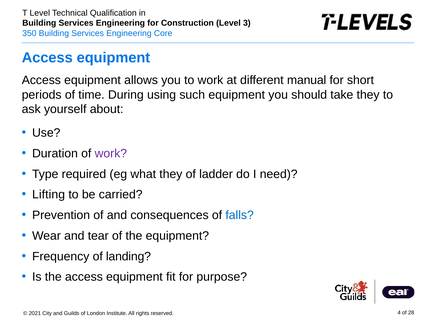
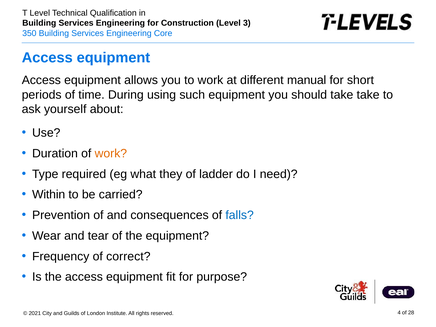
take they: they -> take
work at (111, 153) colour: purple -> orange
Lifting: Lifting -> Within
landing: landing -> correct
